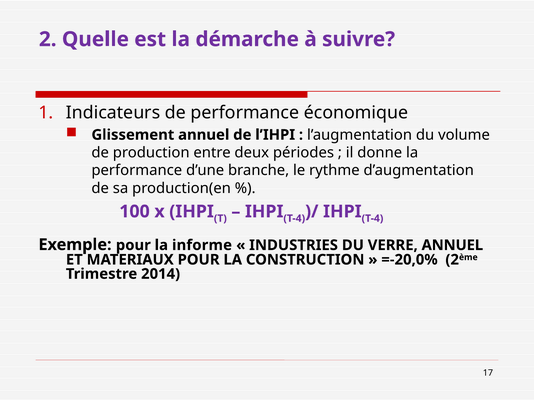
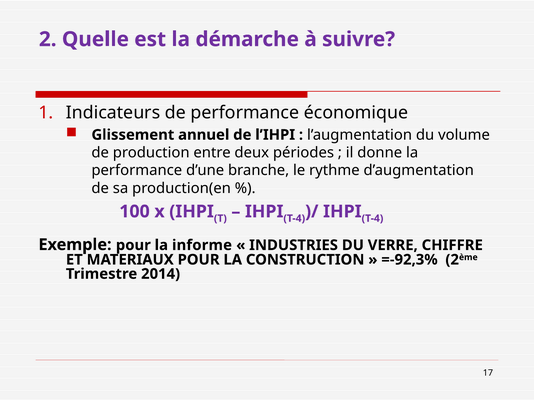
VERRE ANNUEL: ANNUEL -> CHIFFRE
=-20,0%: =-20,0% -> =-92,3%
